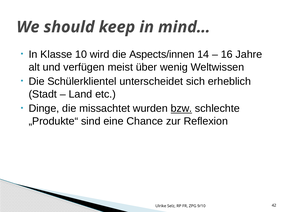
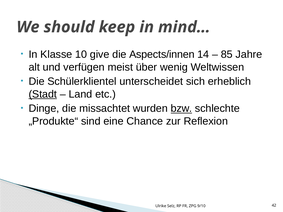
wird: wird -> give
16: 16 -> 85
Stadt underline: none -> present
